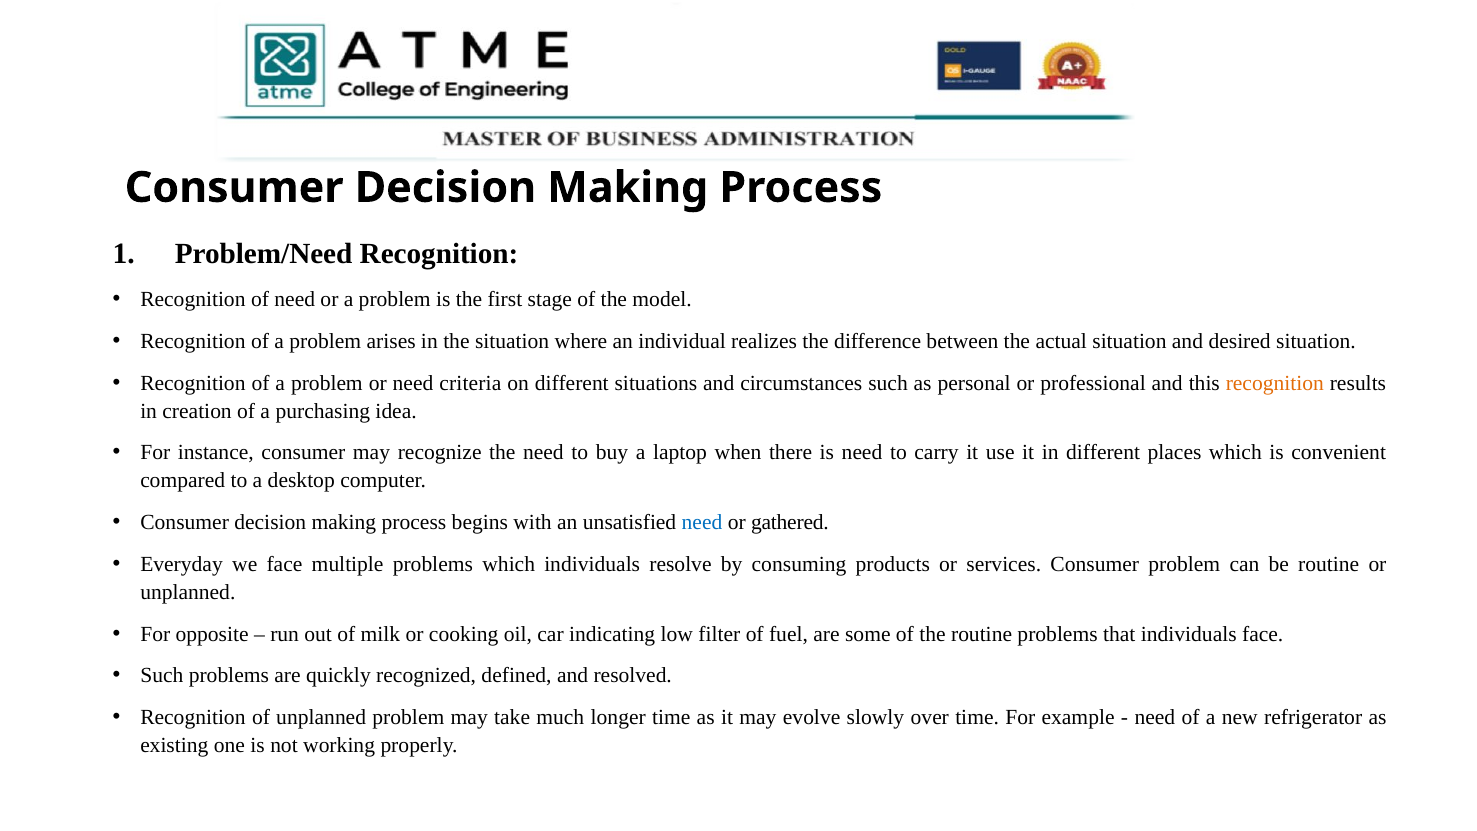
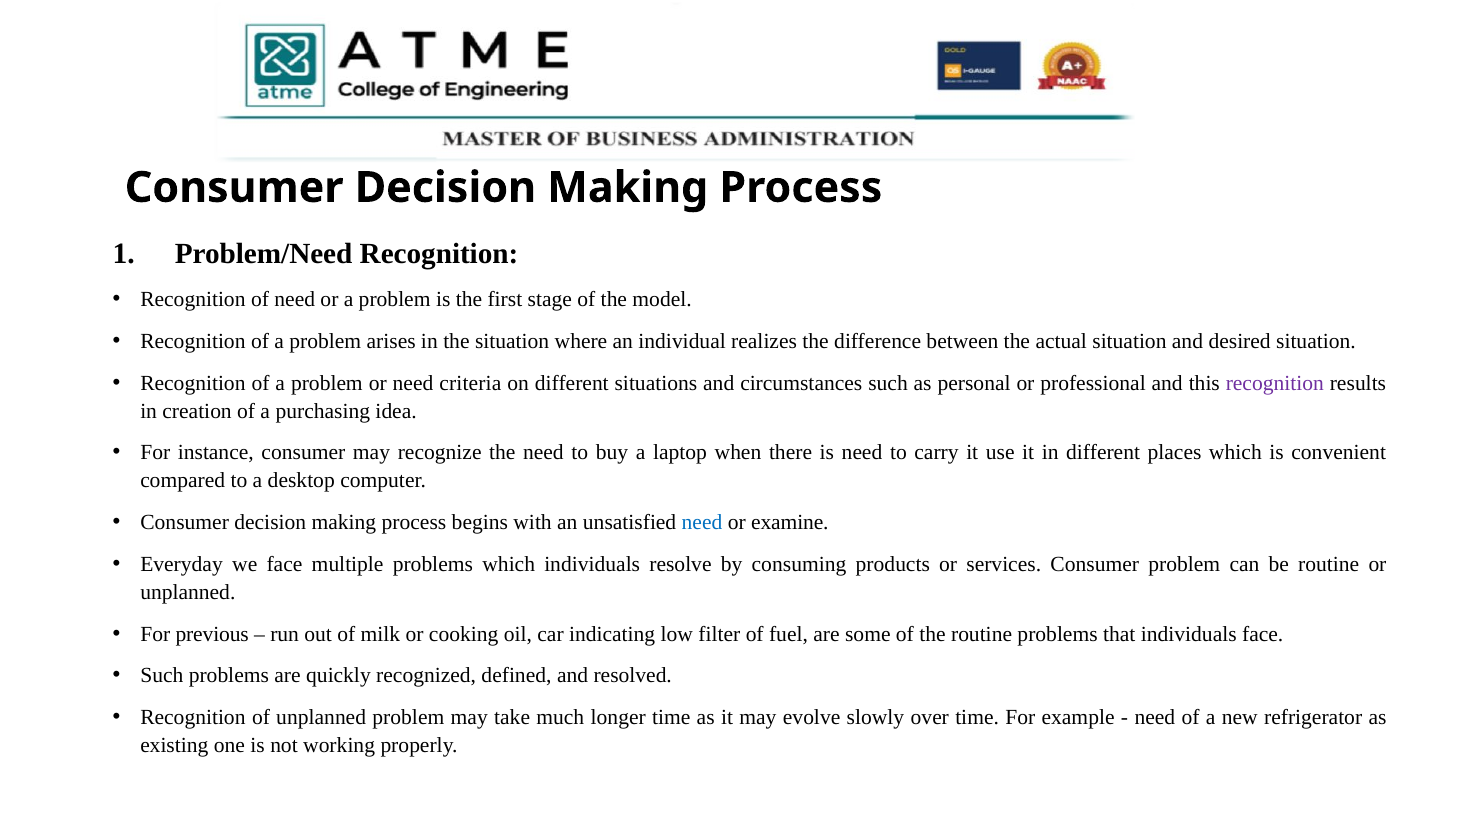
recognition at (1275, 383) colour: orange -> purple
gathered: gathered -> examine
opposite: opposite -> previous
